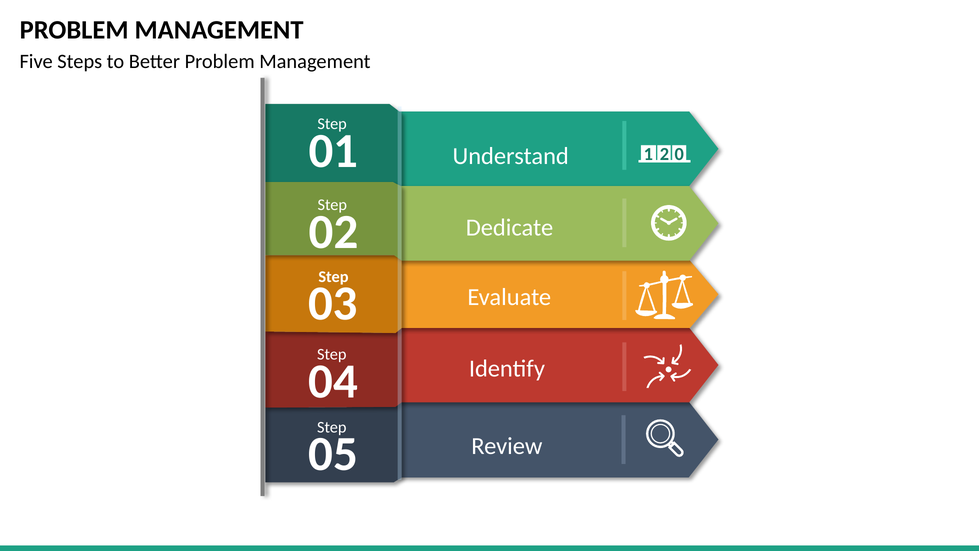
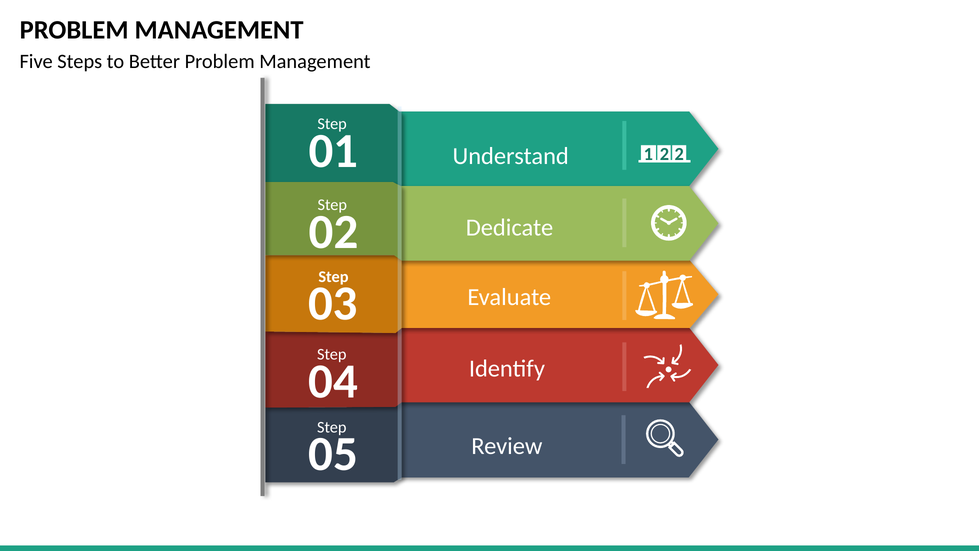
1 0: 0 -> 2
